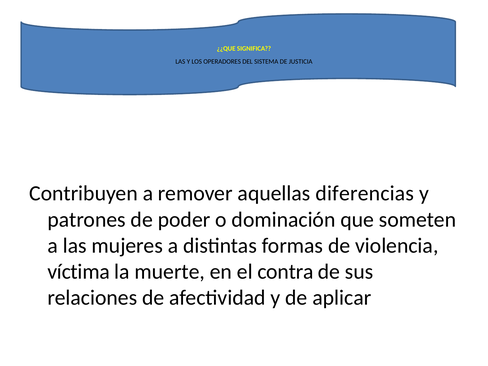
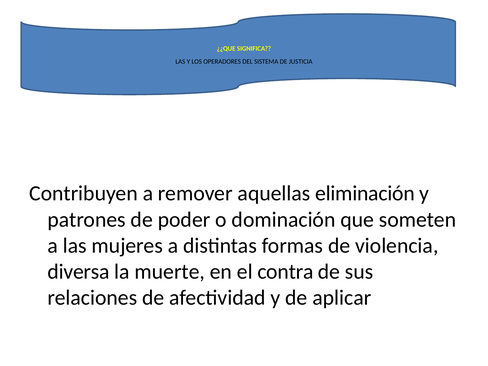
diferencias: diferencias -> eliminación
víctima: víctima -> diversa
